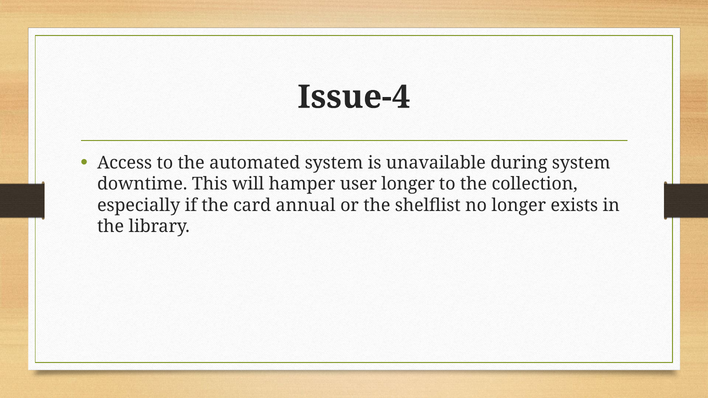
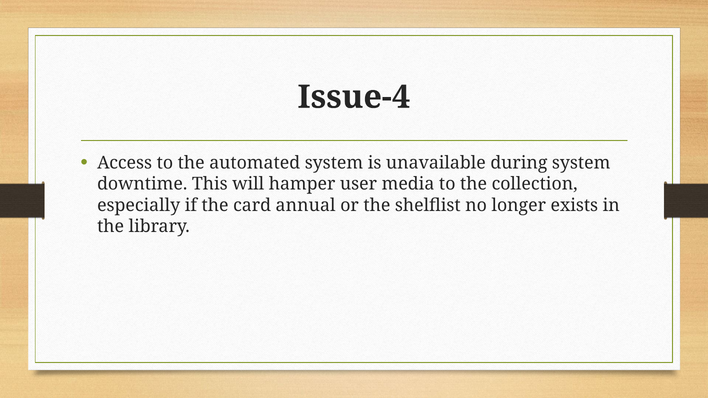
user longer: longer -> media
